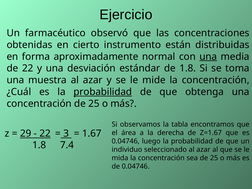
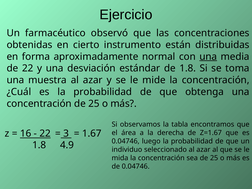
probabilidad at (103, 92) underline: present -> none
29: 29 -> 16
7.4: 7.4 -> 4.9
